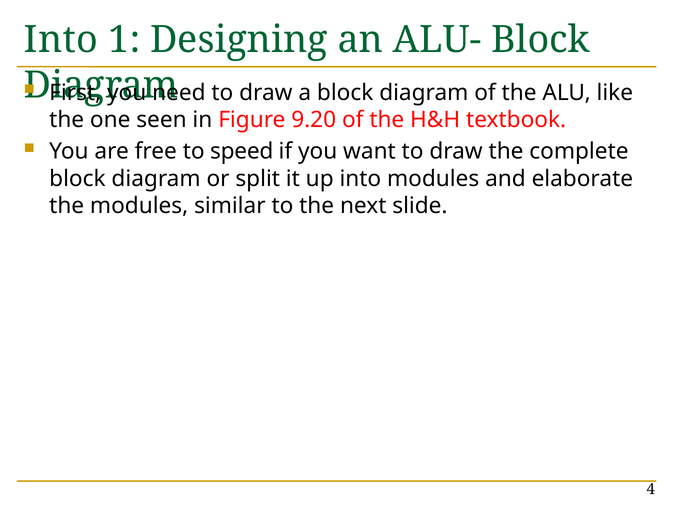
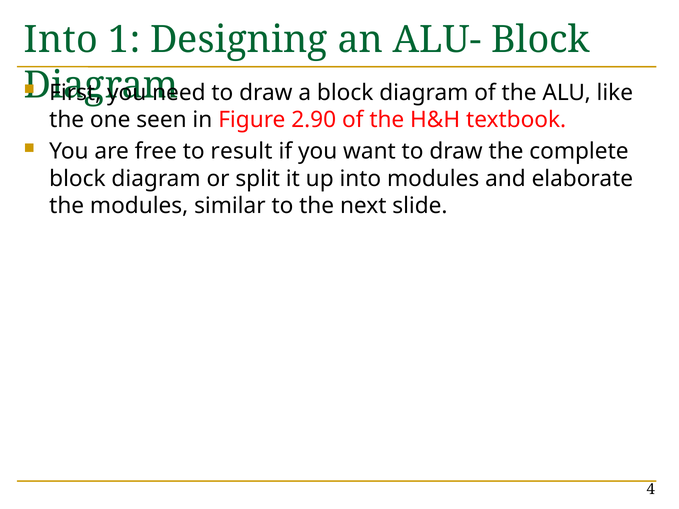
9.20: 9.20 -> 2.90
speed: speed -> result
